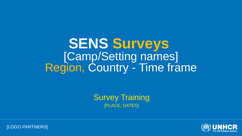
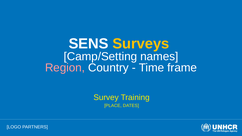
Region colour: yellow -> pink
